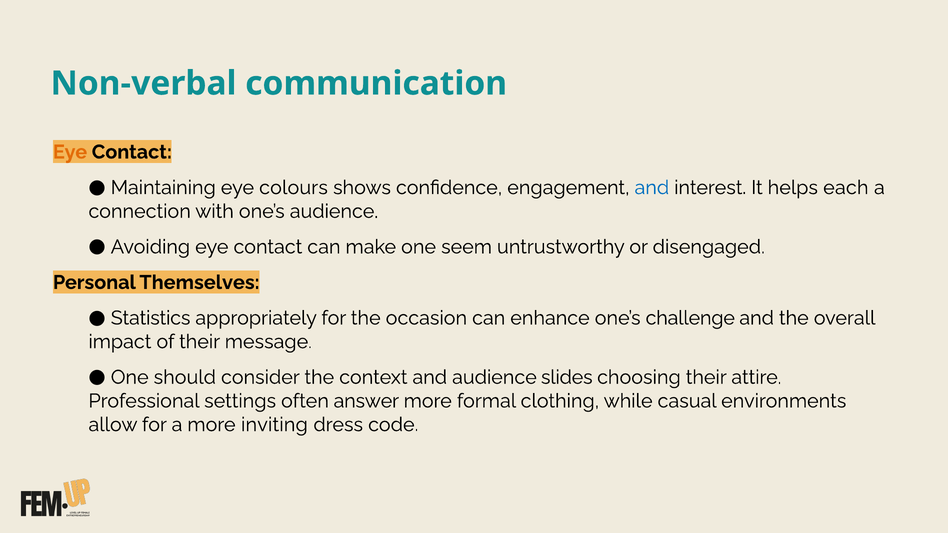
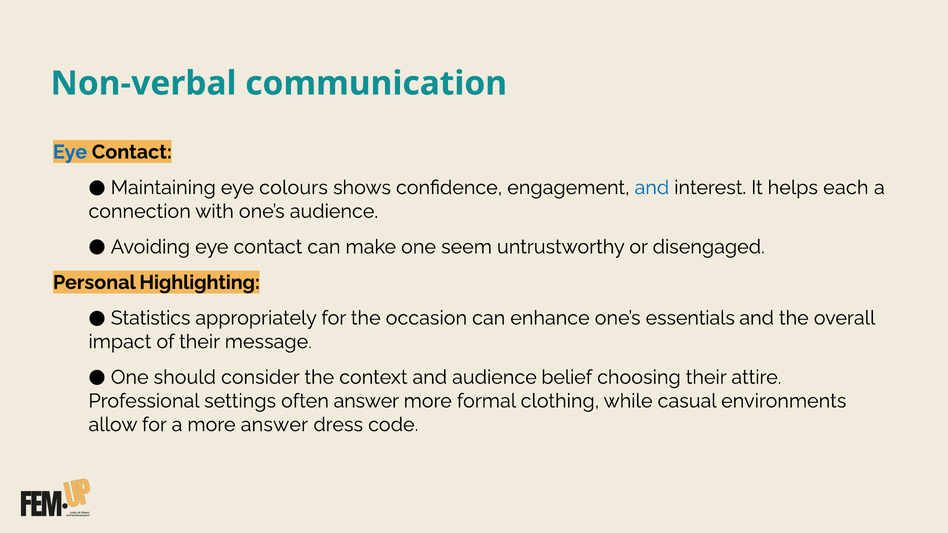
Eye at (70, 152) colour: orange -> blue
Themselves: Themselves -> Highlighting
challenge: challenge -> essentials
slides: slides -> belief
more inviting: inviting -> answer
